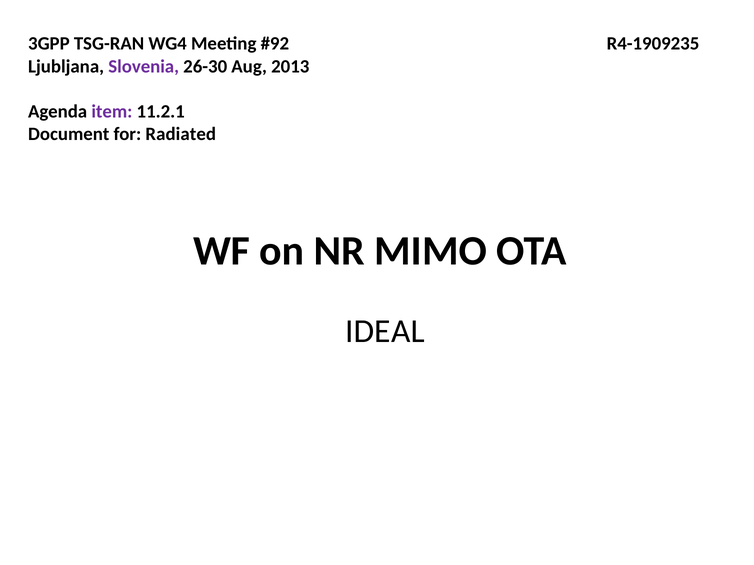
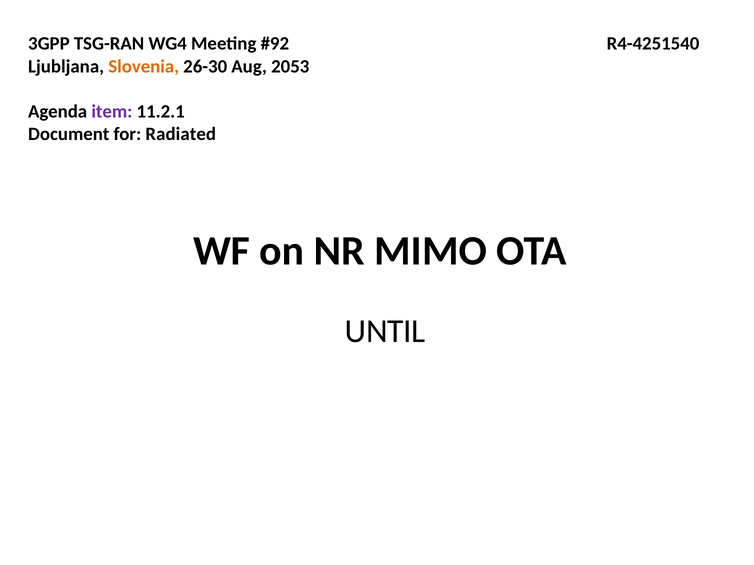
R4-1909235: R4-1909235 -> R4-4251540
Slovenia colour: purple -> orange
2013: 2013 -> 2053
IDEAL: IDEAL -> UNTIL
